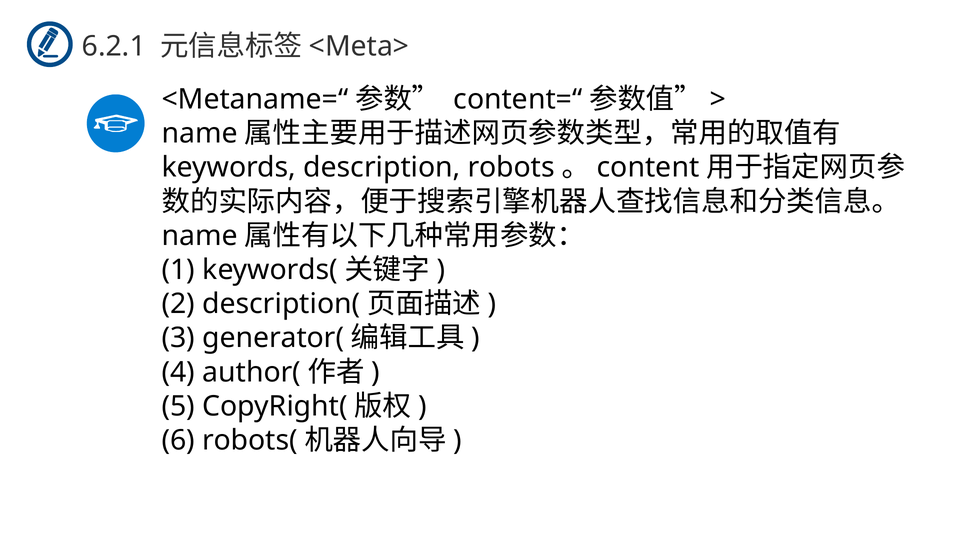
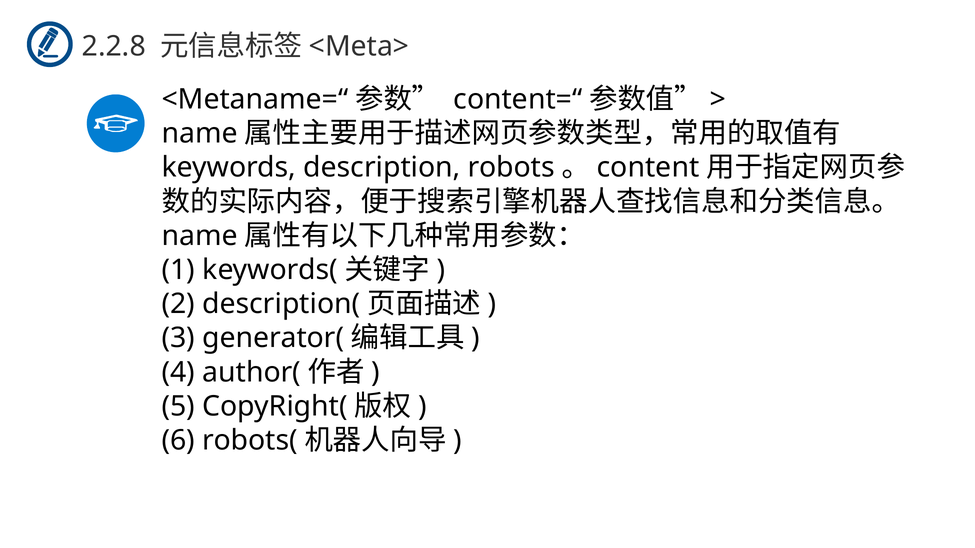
6.2.1: 6.2.1 -> 2.2.8
